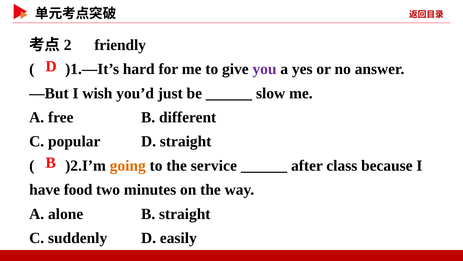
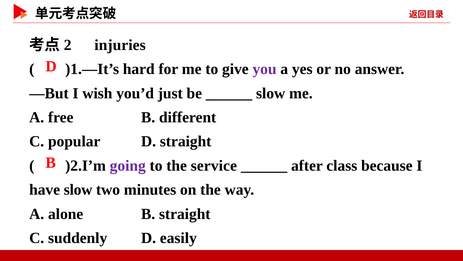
friendly: friendly -> injuries
going colour: orange -> purple
have food: food -> slow
